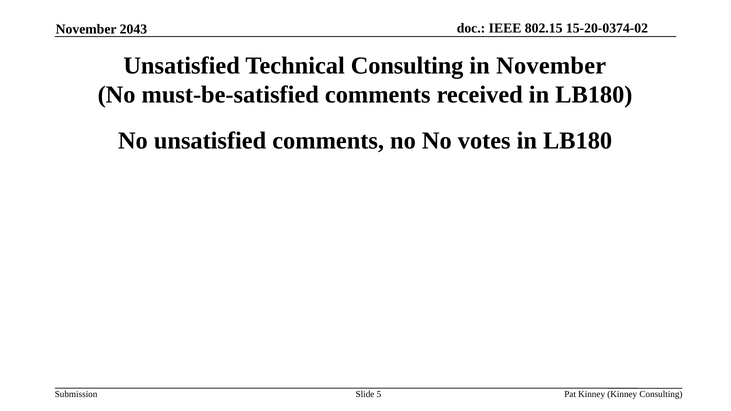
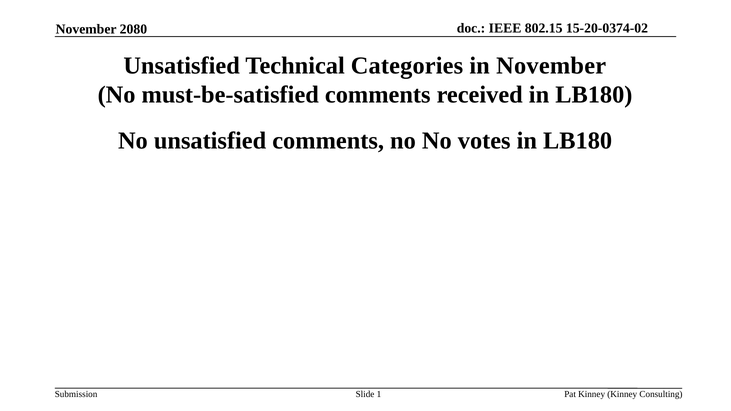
2043: 2043 -> 2080
Technical Consulting: Consulting -> Categories
5: 5 -> 1
